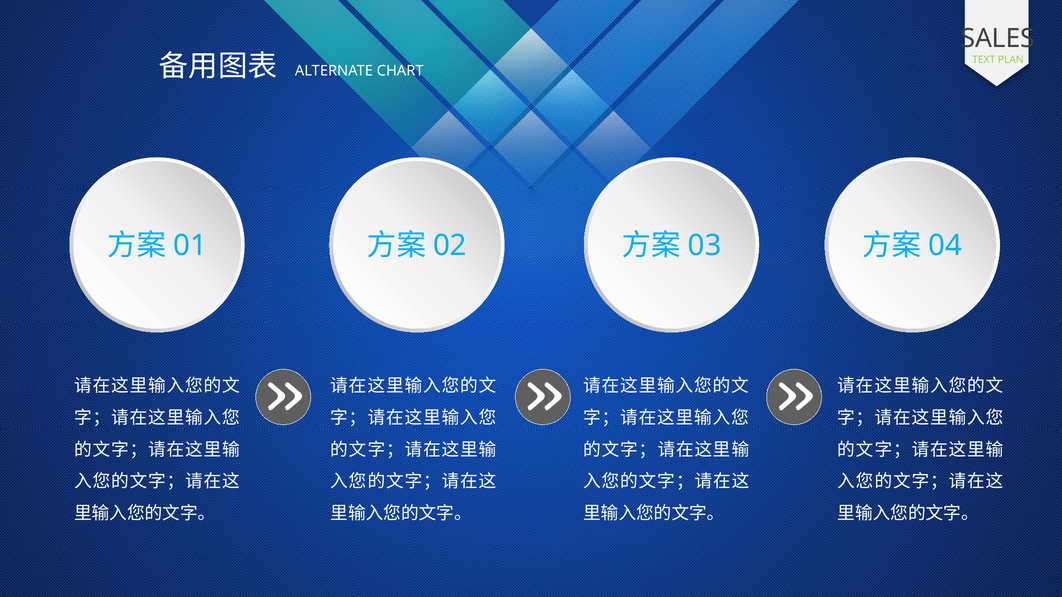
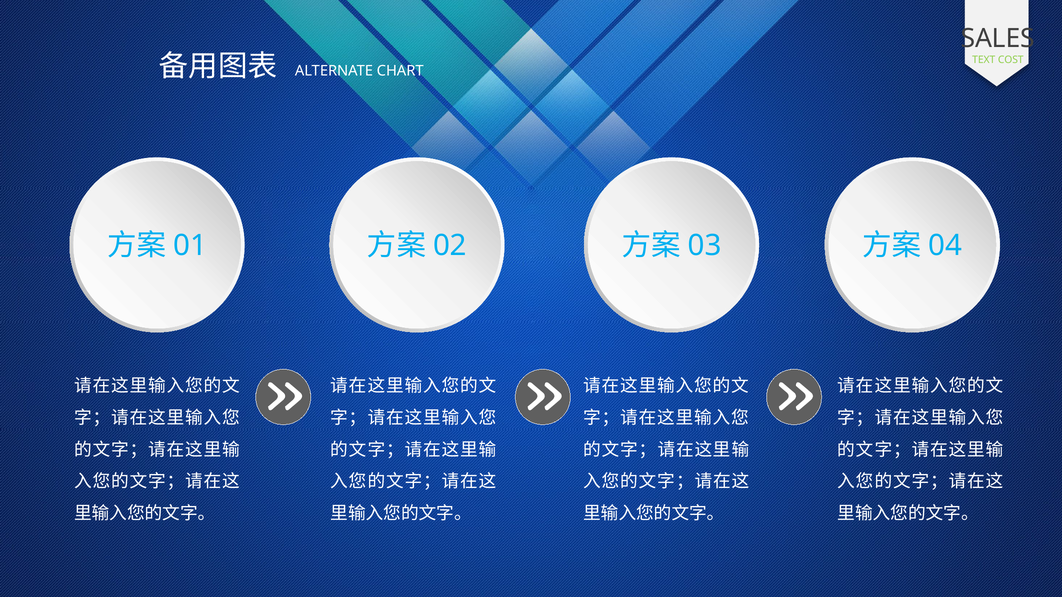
PLAN: PLAN -> COST
